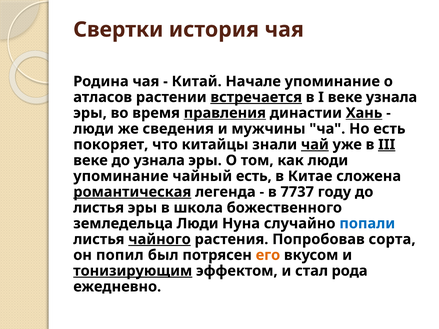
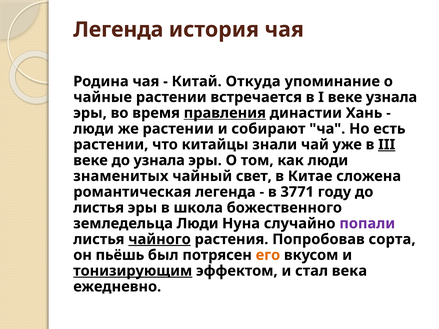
Свертки at (118, 30): Свертки -> Легенда
Начале: Начале -> Откуда
атласов: атласов -> чайные
встречается underline: present -> none
Хань underline: present -> none
же сведения: сведения -> растении
мужчины: мужчины -> собирают
покоряет at (111, 145): покоряет -> растении
чай underline: present -> none
упоминание at (121, 176): упоминание -> знаменитых
чайный есть: есть -> свет
романтическая underline: present -> none
7737: 7737 -> 3771
попали colour: blue -> purple
попил: попил -> пьёшь
рода: рода -> века
